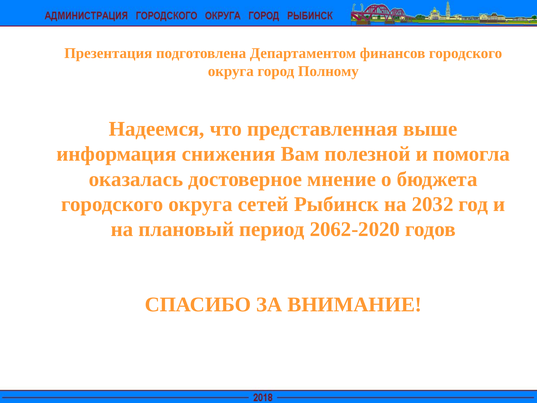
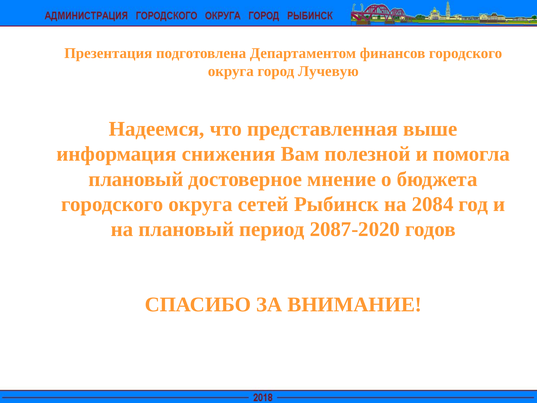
Полному: Полному -> Лучевую
оказалась at (136, 179): оказалась -> плановый
2032: 2032 -> 2084
2062-2020: 2062-2020 -> 2087-2020
